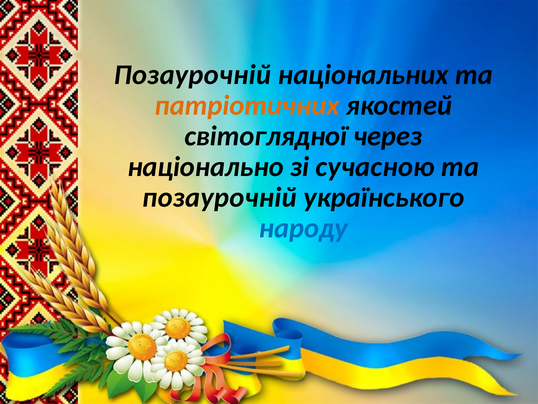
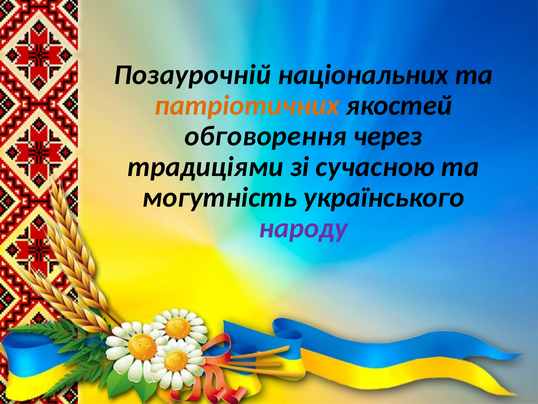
світоглядної: світоглядної -> обговорення
національно: національно -> традиціями
позаурочній at (219, 197): позаурочній -> могутність
народу colour: blue -> purple
